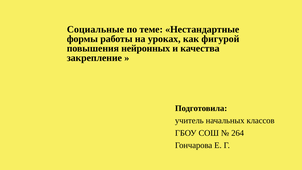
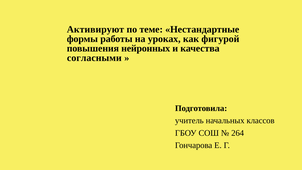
Социальные: Социальные -> Активируют
закрепление: закрепление -> согласными
